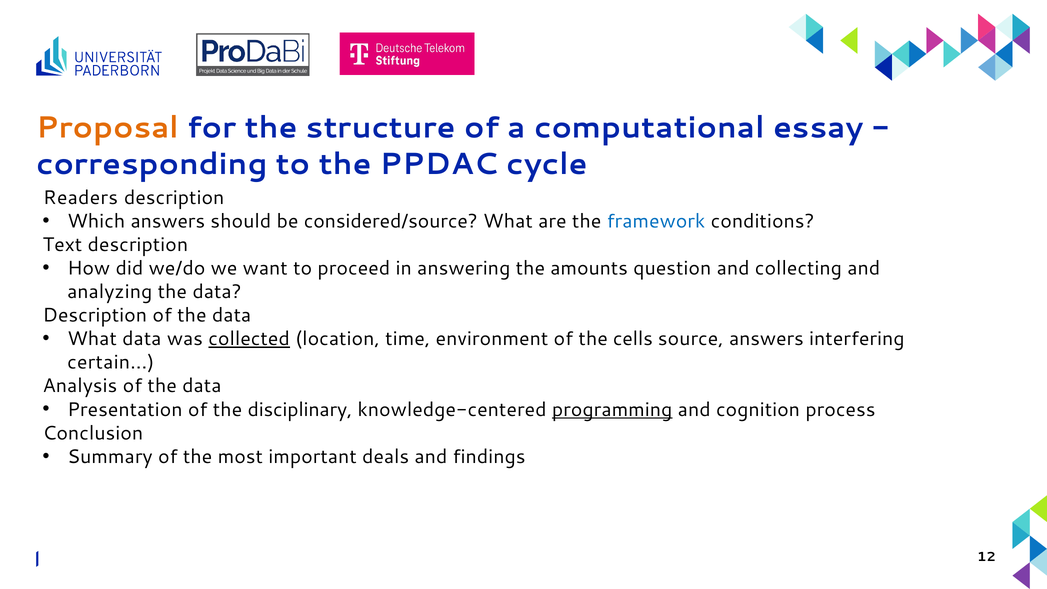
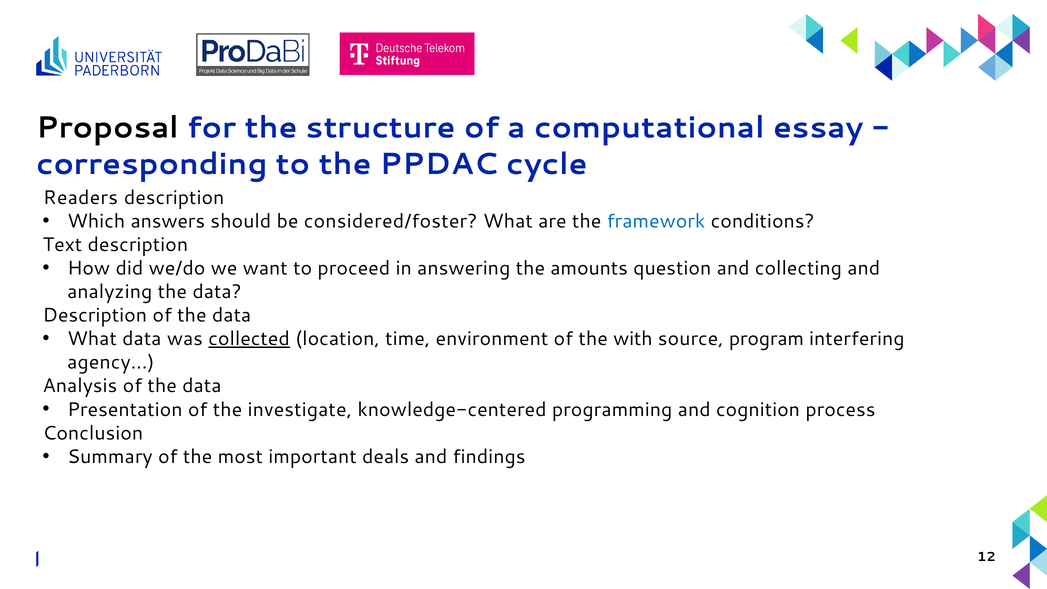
Proposal colour: orange -> black
considered/source: considered/source -> considered/foster
cells: cells -> with
source answers: answers -> program
certain: certain -> agency
disciplinary: disciplinary -> investigate
programming underline: present -> none
